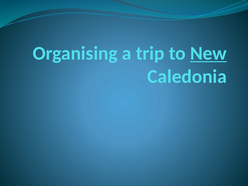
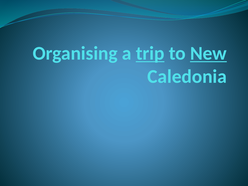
trip underline: none -> present
